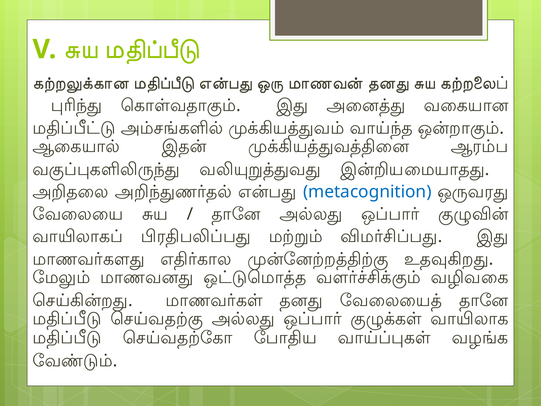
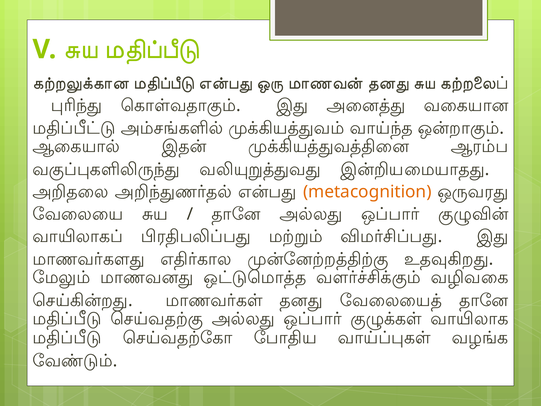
metacognition colour: blue -> orange
